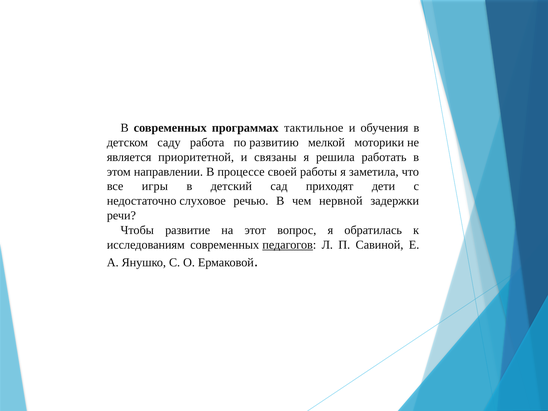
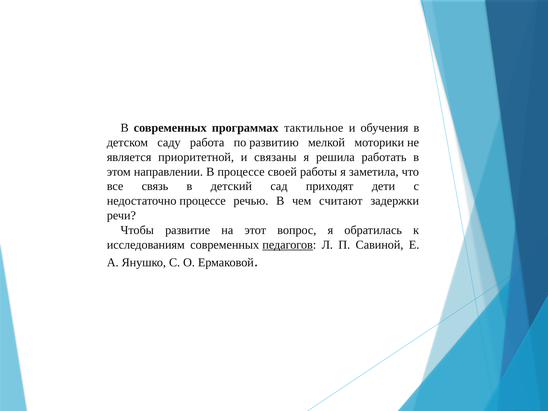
игры: игры -> связь
недостаточно слуховое: слуховое -> процессе
нервной: нервной -> считают
